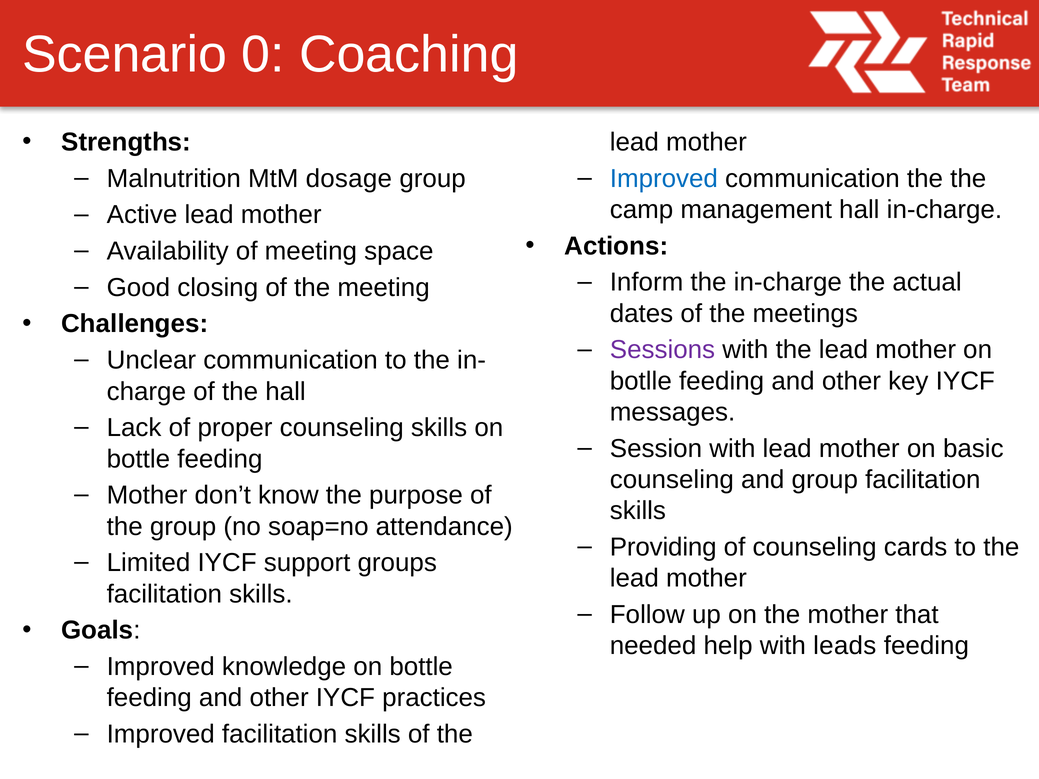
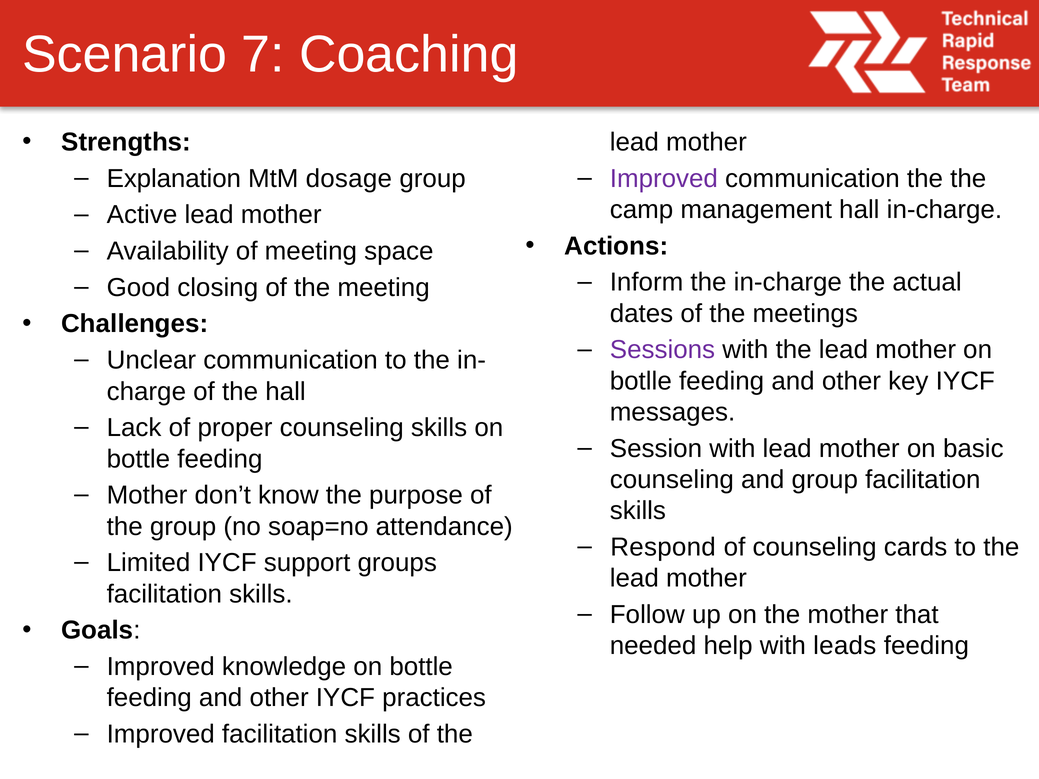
0: 0 -> 7
Malnutrition: Malnutrition -> Explanation
Improved at (664, 179) colour: blue -> purple
Providing: Providing -> Respond
